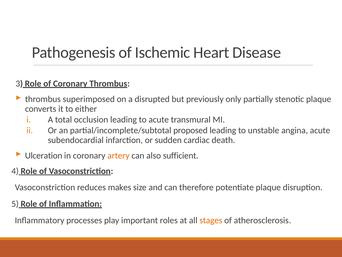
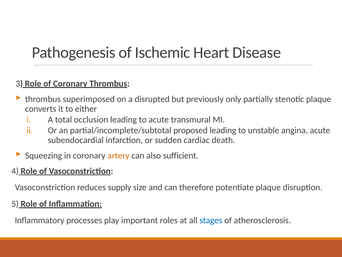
Ulceration: Ulceration -> Squeezing
makes: makes -> supply
stages colour: orange -> blue
